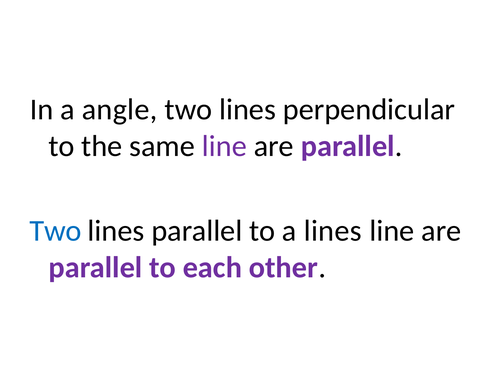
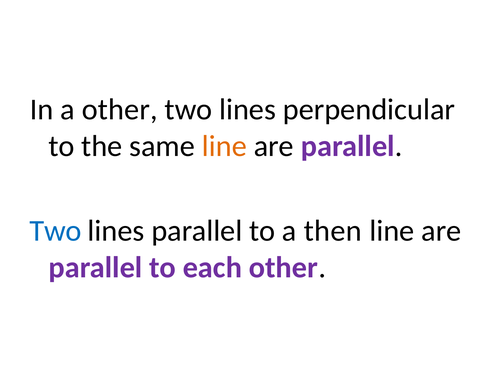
a angle: angle -> other
line at (224, 146) colour: purple -> orange
a lines: lines -> then
